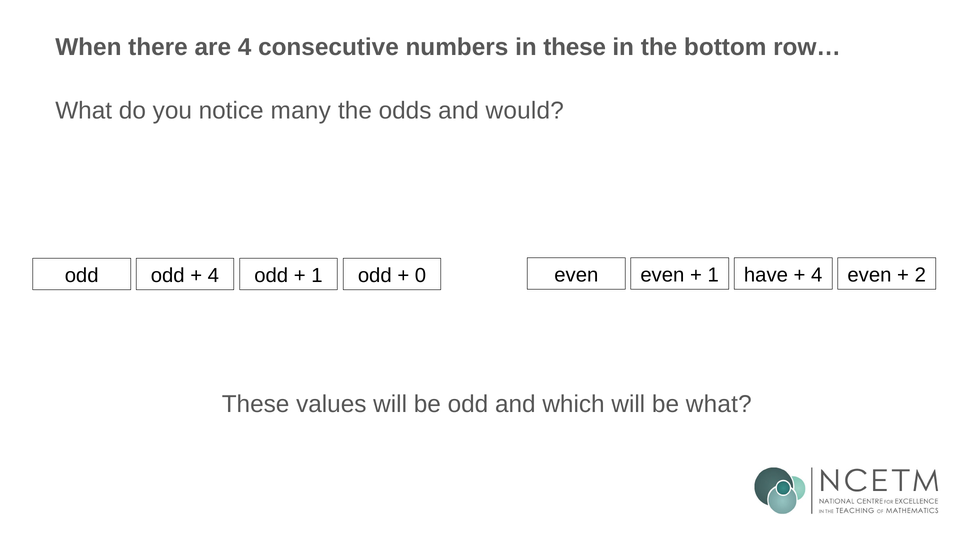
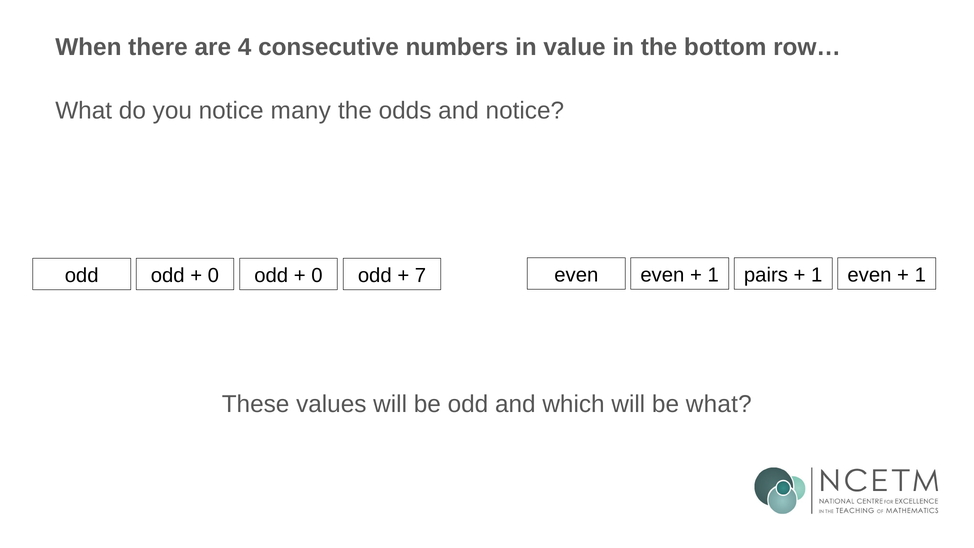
in these: these -> value
and would: would -> notice
4 at (213, 275): 4 -> 0
1 at (317, 275): 1 -> 0
0: 0 -> 7
have: have -> pairs
4 at (817, 275): 4 -> 1
2 at (920, 275): 2 -> 1
